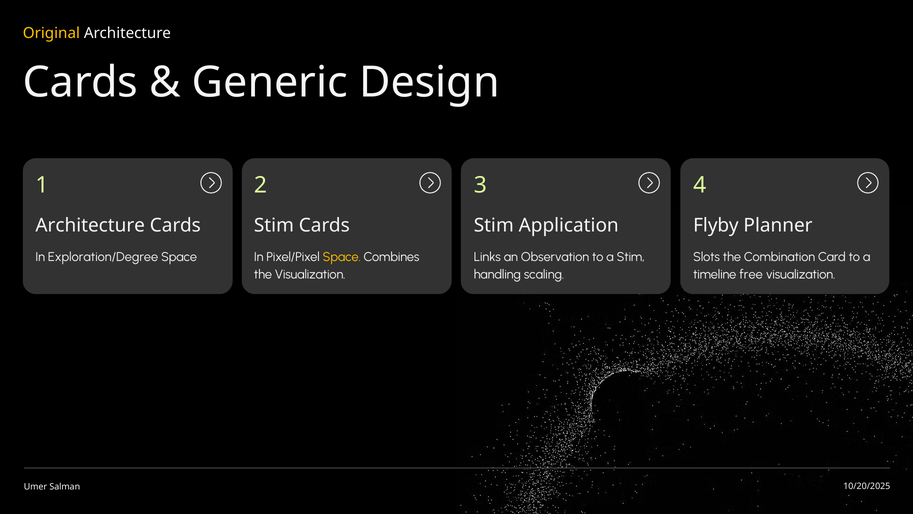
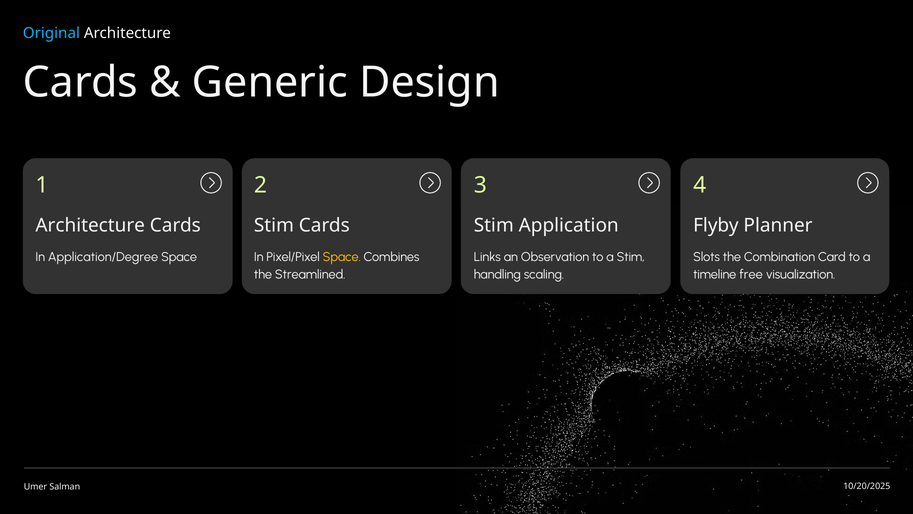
Original colour: yellow -> light blue
Exploration/Degree: Exploration/Degree -> Application/Degree
the Visualization: Visualization -> Streamlined
